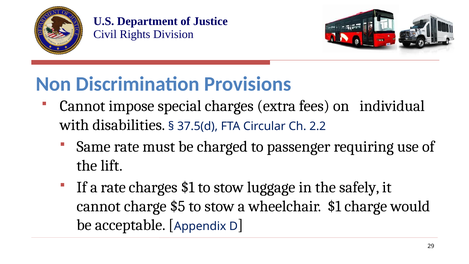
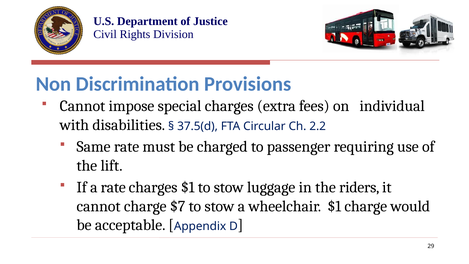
safely: safely -> riders
$5: $5 -> $7
